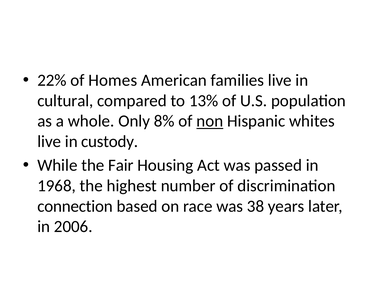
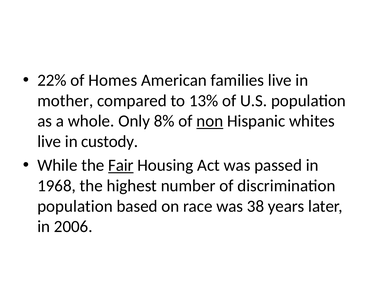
cultural: cultural -> mother
Fair underline: none -> present
connection at (75, 206): connection -> population
